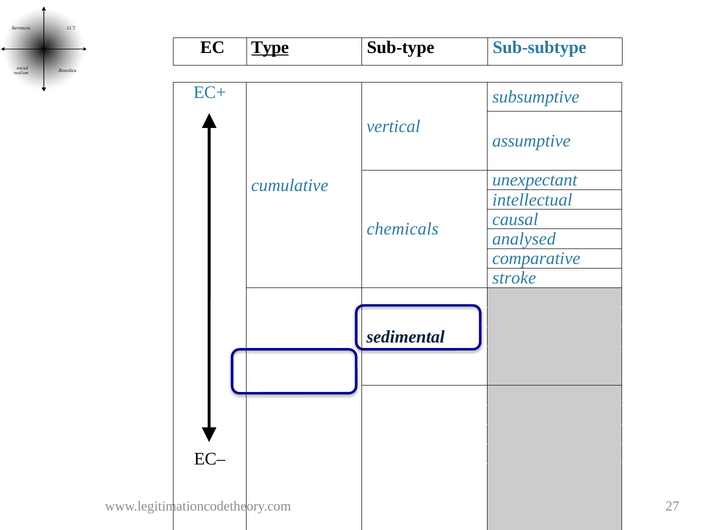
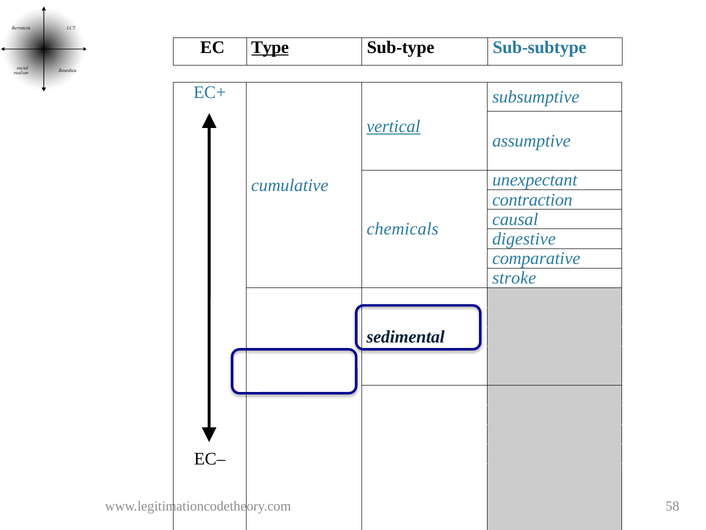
vertical underline: none -> present
intellectual: intellectual -> contraction
analysed: analysed -> digestive
27: 27 -> 58
